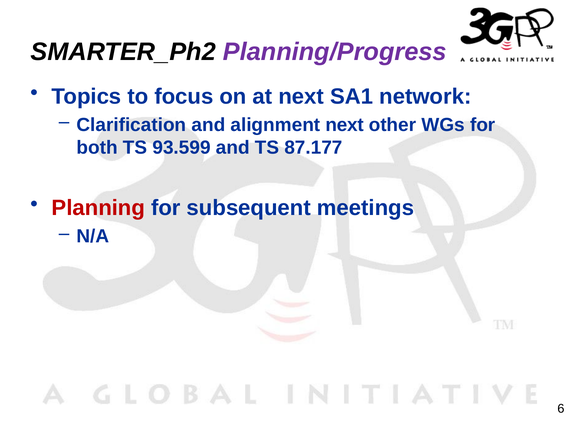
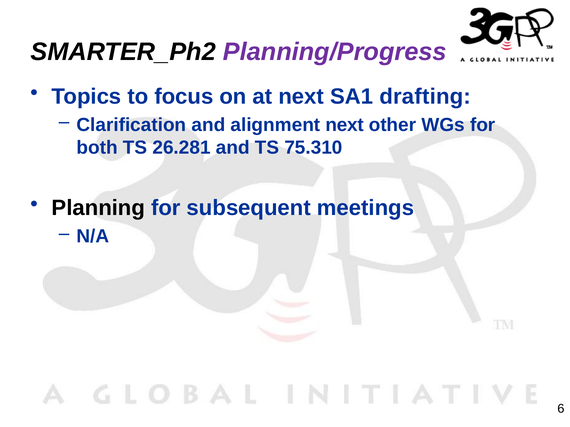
network: network -> drafting
93.599: 93.599 -> 26.281
87.177: 87.177 -> 75.310
Planning colour: red -> black
